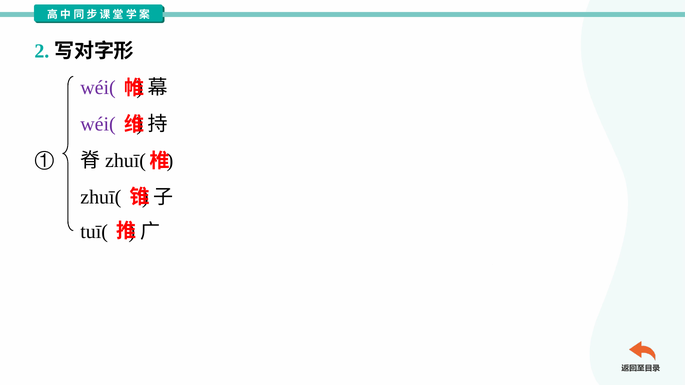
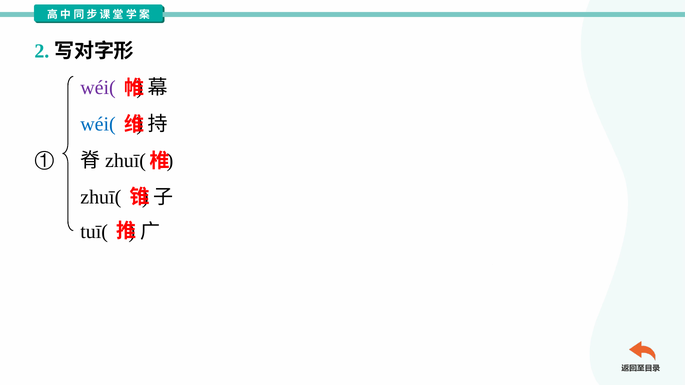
wéi( at (98, 124) colour: purple -> blue
